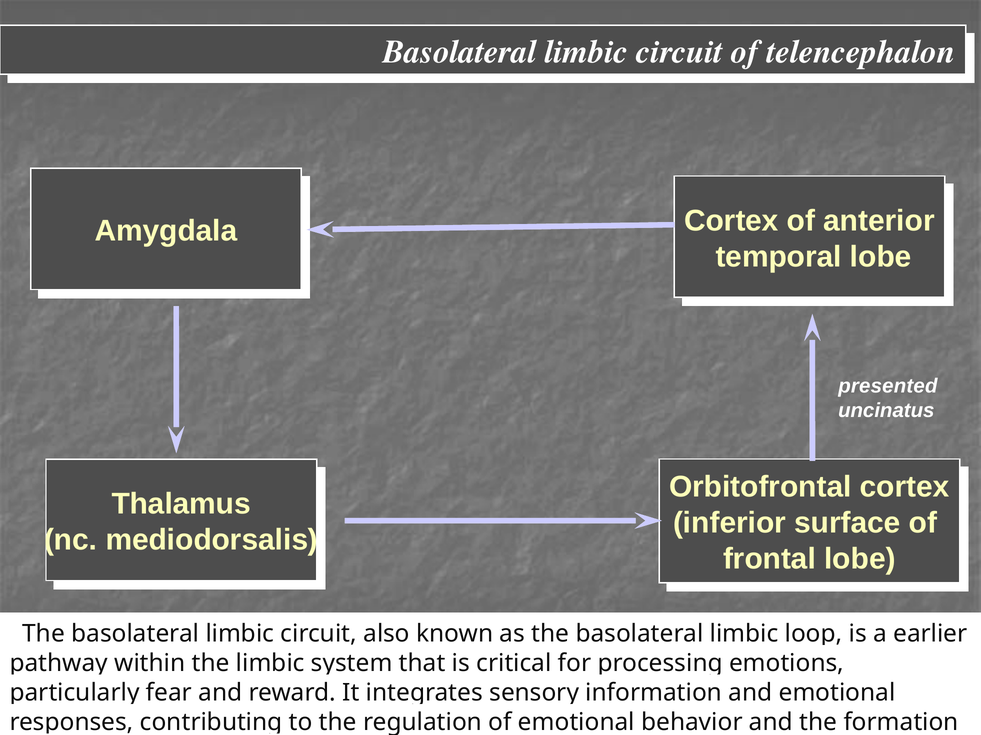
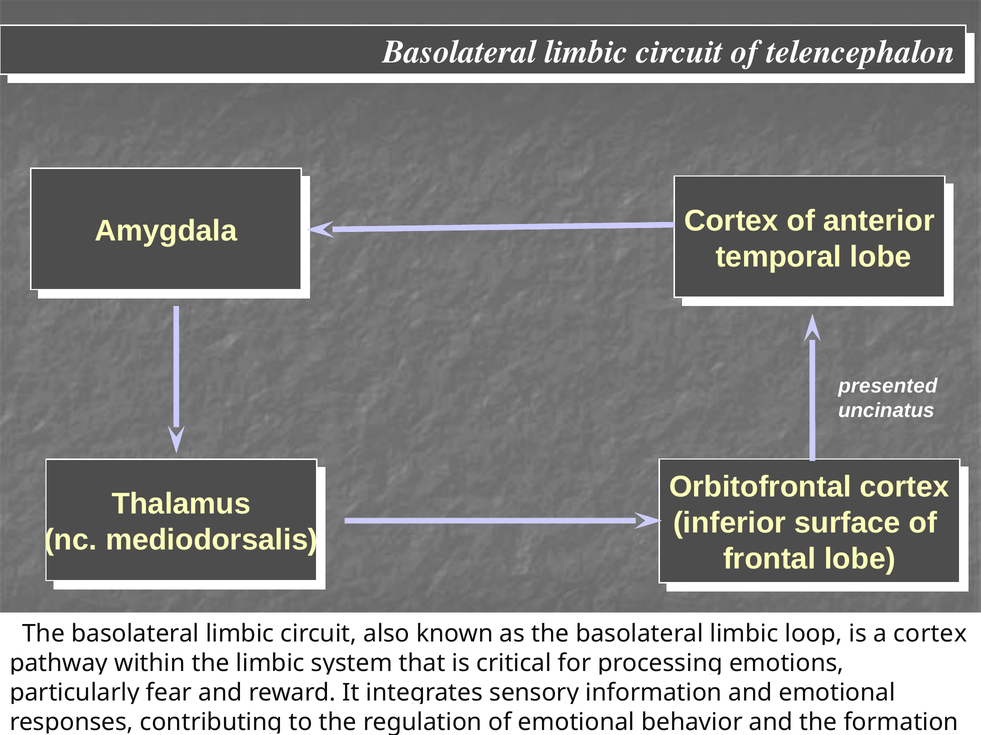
a earlier: earlier -> cortex
